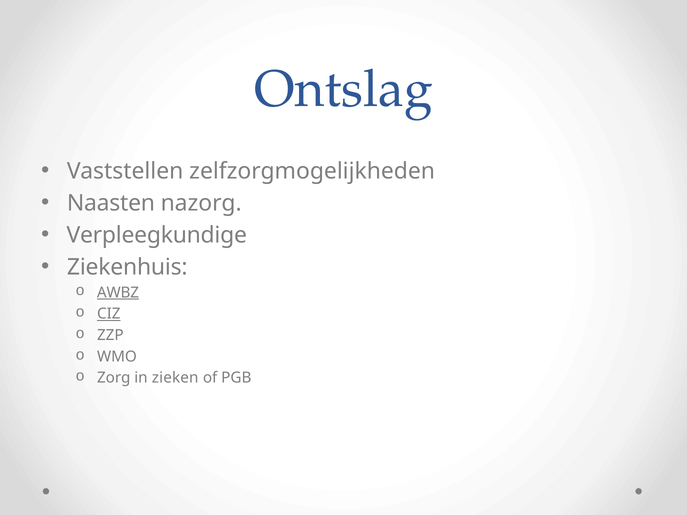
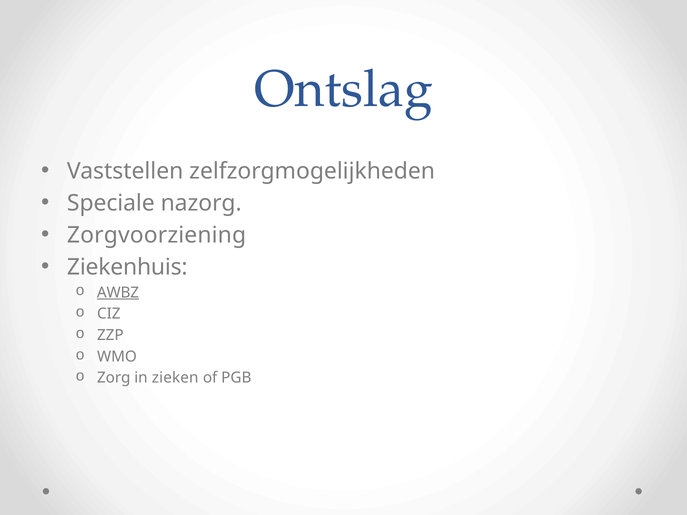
Naasten: Naasten -> Speciale
Verpleegkundige: Verpleegkundige -> Zorgvoorziening
CIZ underline: present -> none
